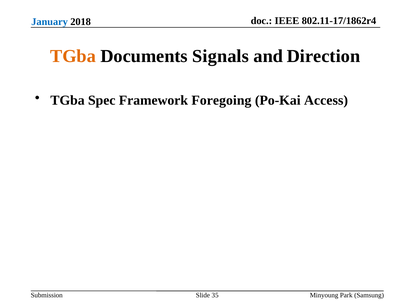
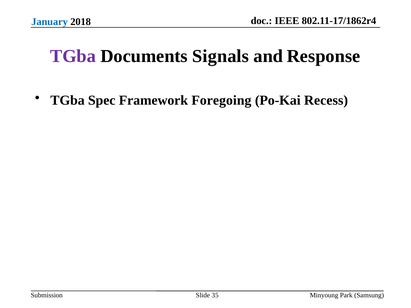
TGba at (73, 56) colour: orange -> purple
Direction: Direction -> Response
Access: Access -> Recess
